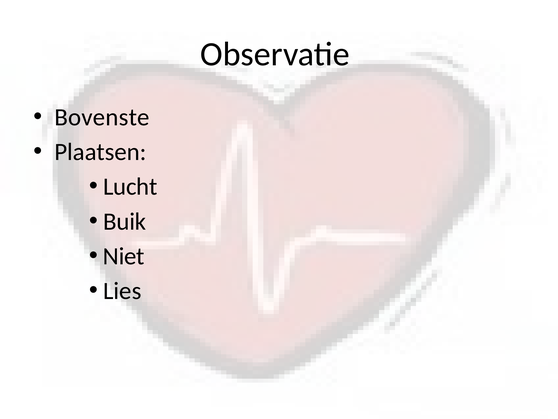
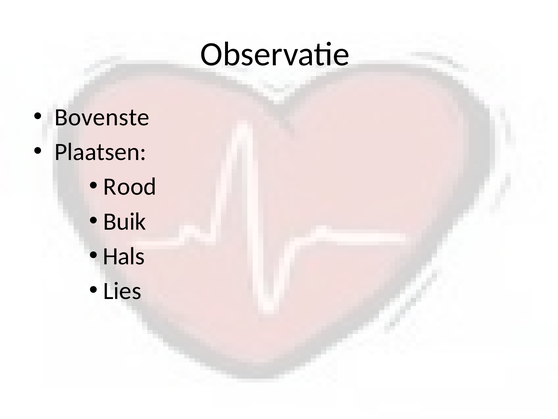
Lucht: Lucht -> Rood
Niet: Niet -> Hals
